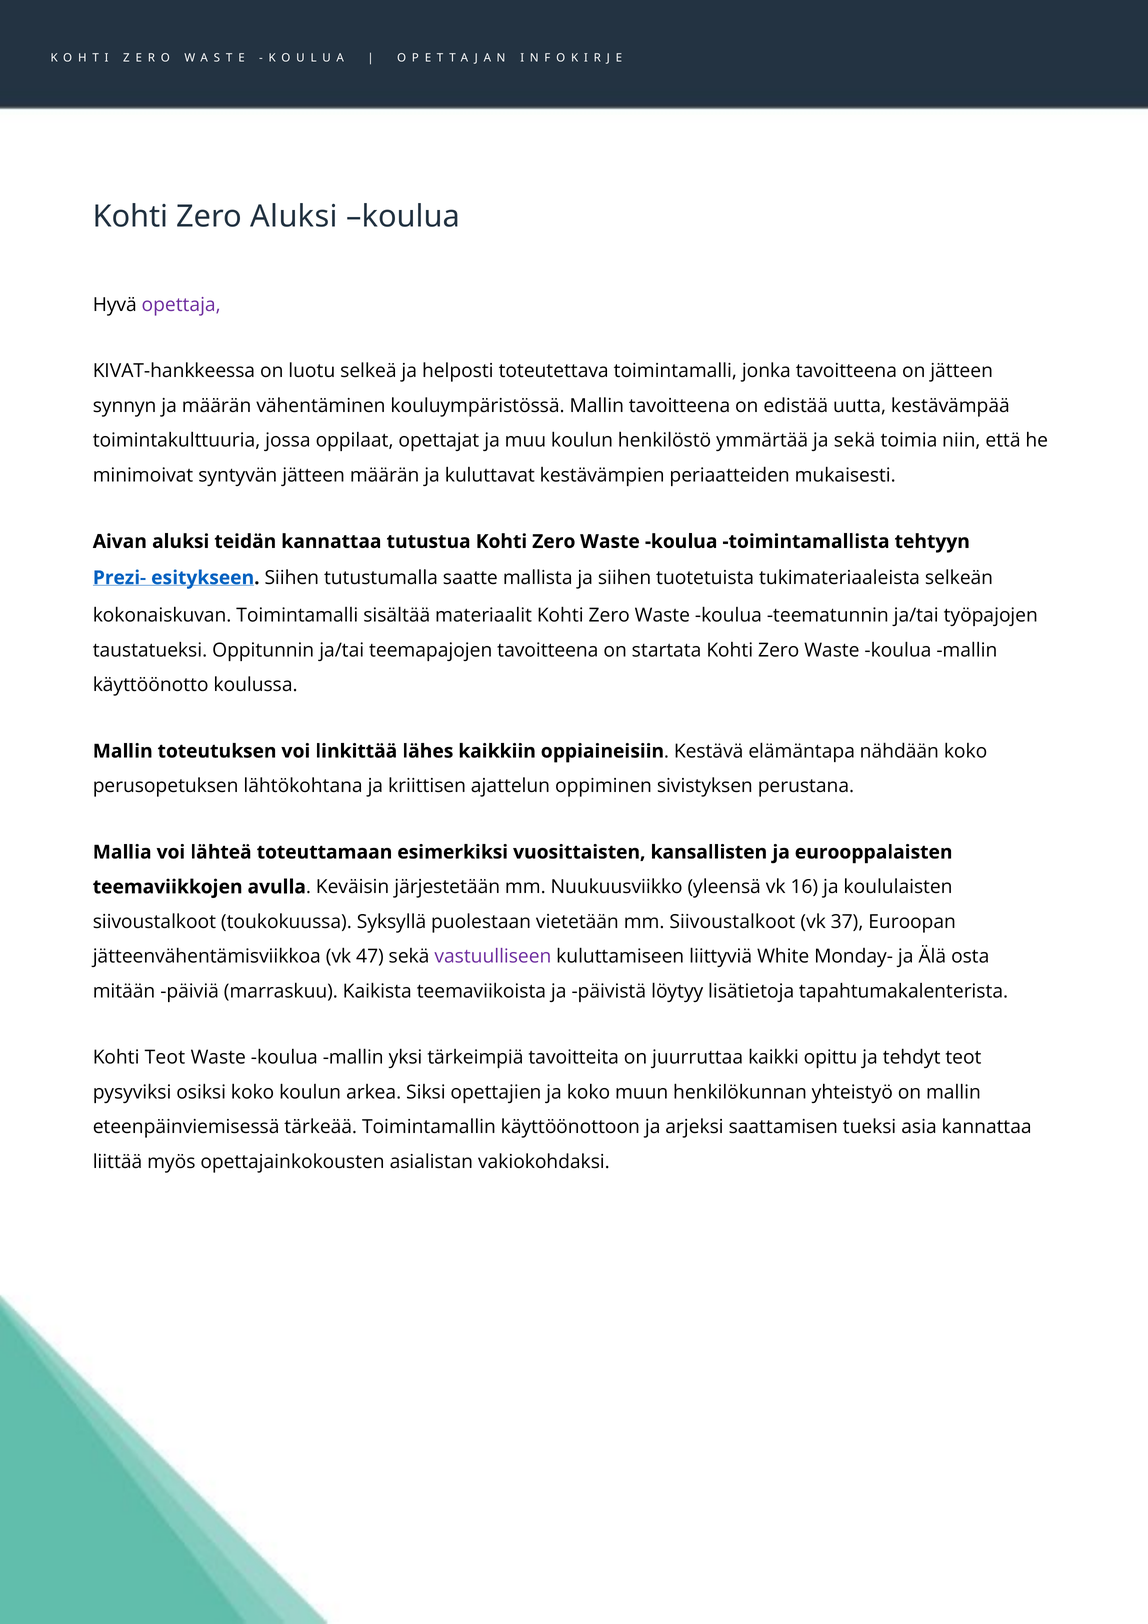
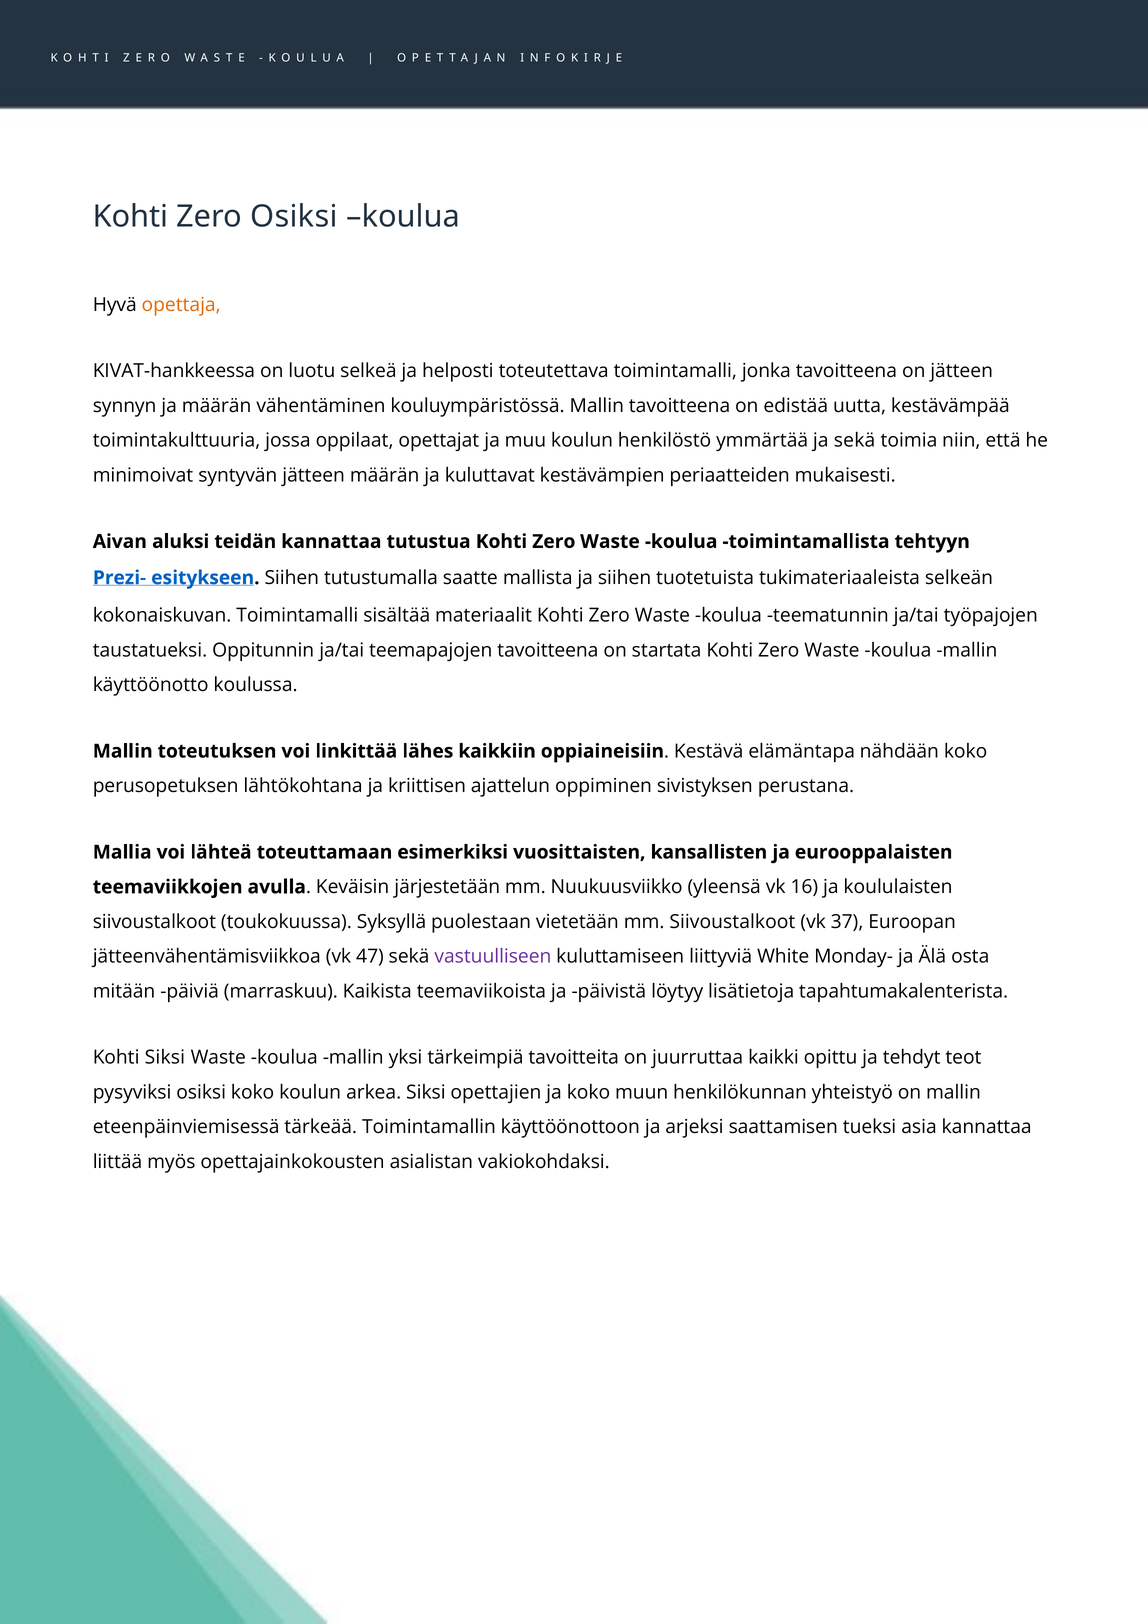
Zero Aluksi: Aluksi -> Osiksi
opettaja colour: purple -> orange
Kohti Teot: Teot -> Siksi
